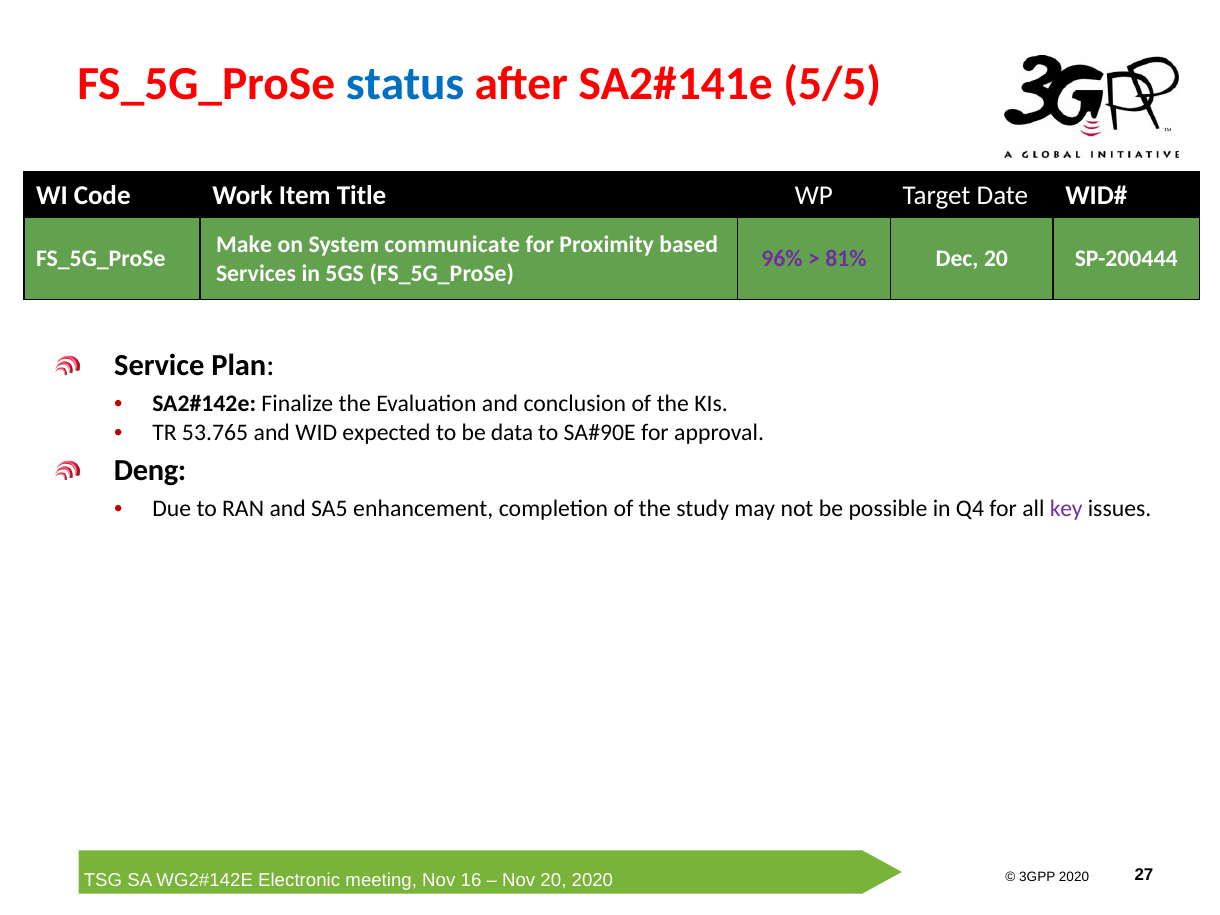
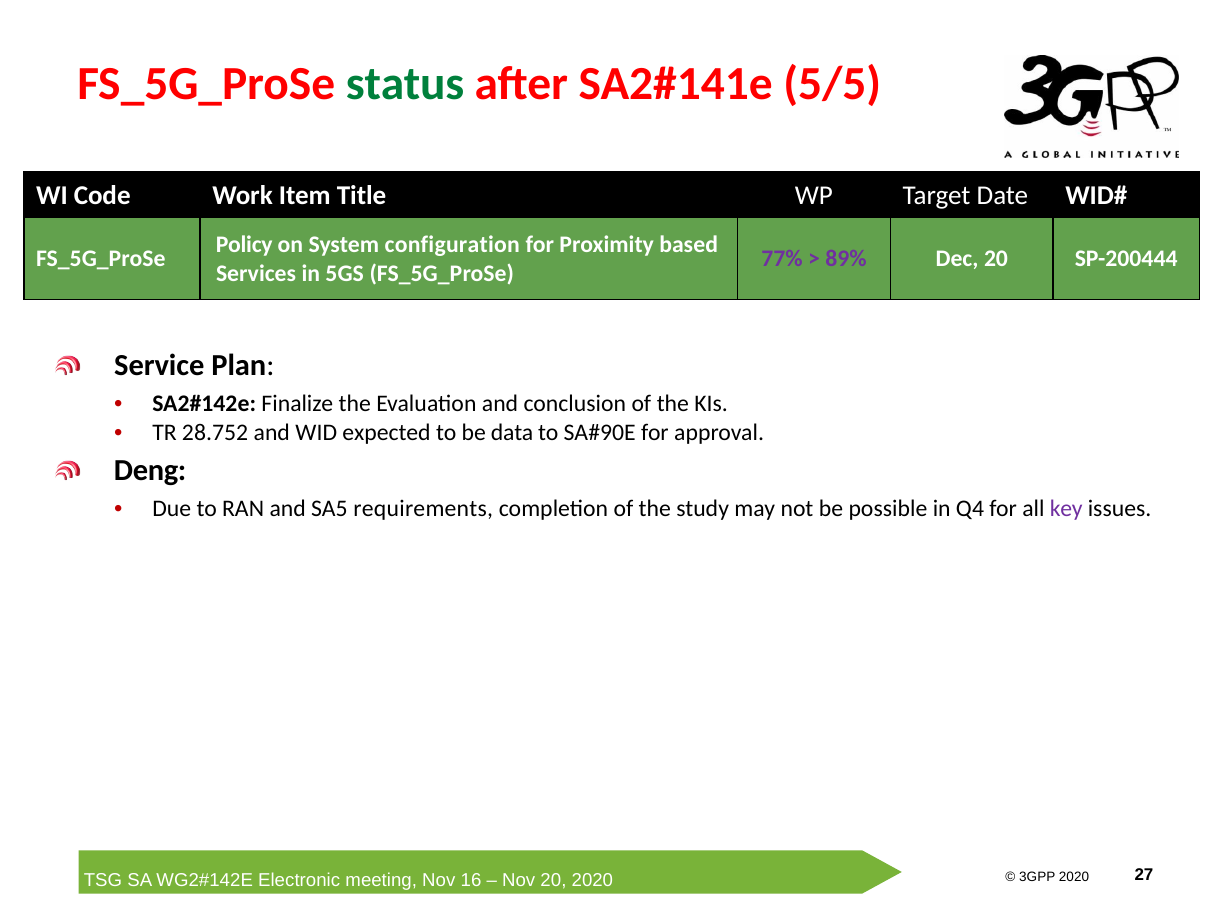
status colour: blue -> green
Make: Make -> Policy
communicate: communicate -> configuration
96%: 96% -> 77%
81%: 81% -> 89%
53.765: 53.765 -> 28.752
enhancement: enhancement -> requirements
